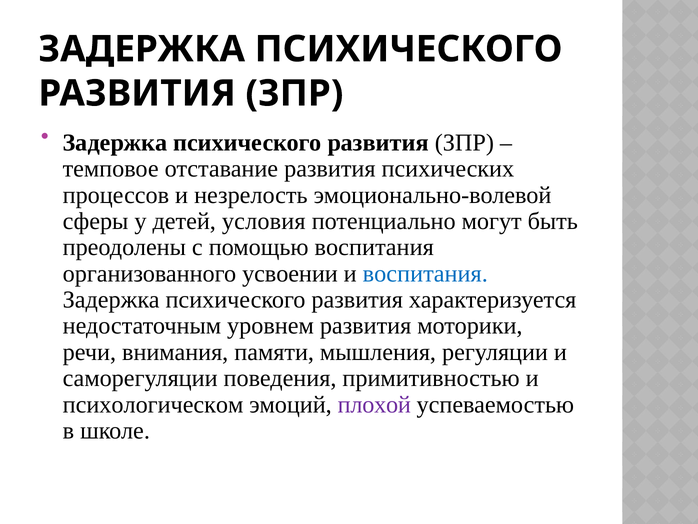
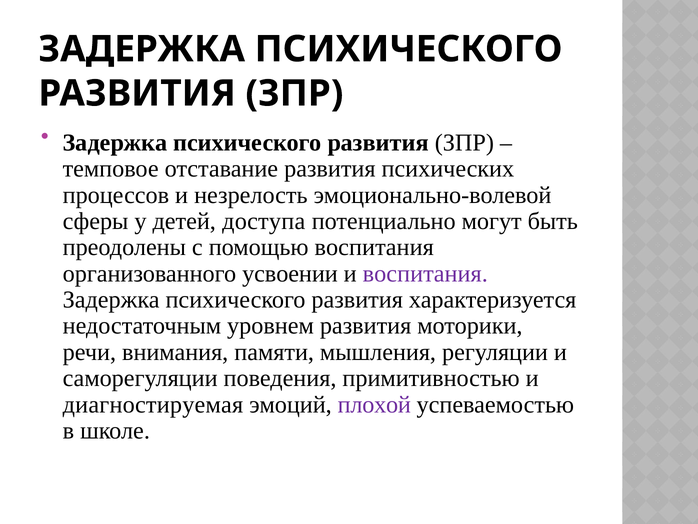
условия: условия -> доступа
воспитания at (425, 273) colour: blue -> purple
психологическом: психологическом -> диагностируемая
